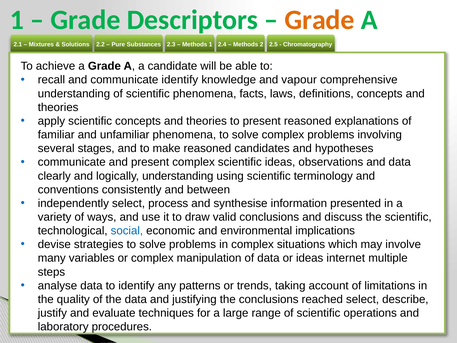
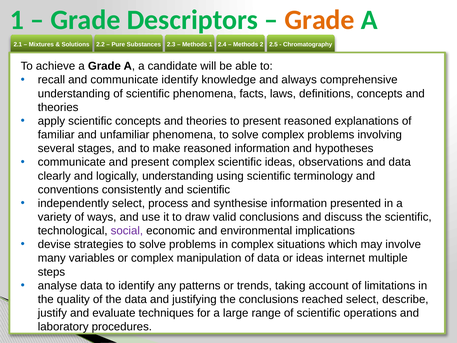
vapour: vapour -> always
reasoned candidates: candidates -> information
and between: between -> scientific
social colour: blue -> purple
